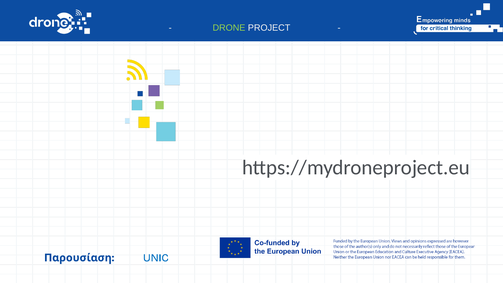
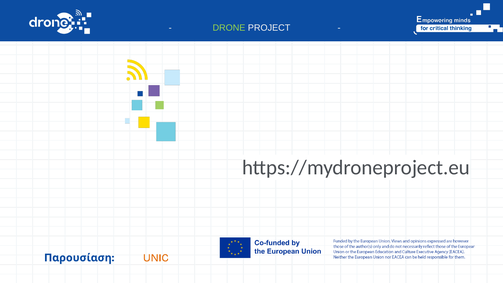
UNIC colour: blue -> orange
